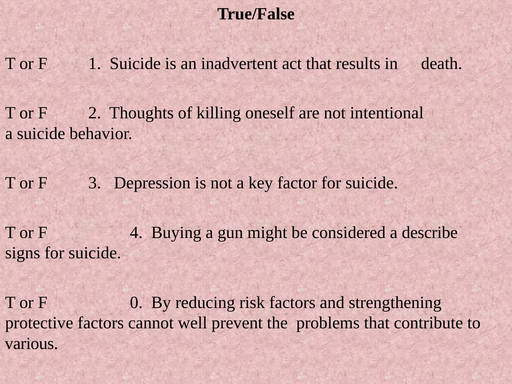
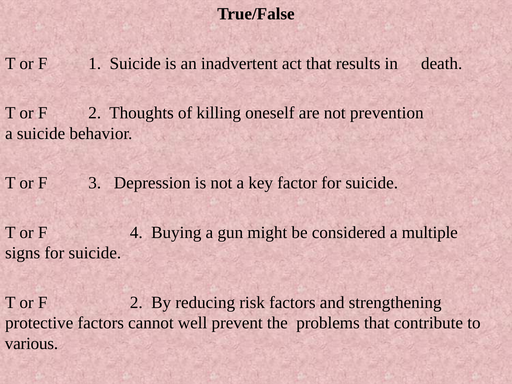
intentional: intentional -> prevention
describe: describe -> multiple
0 at (136, 302): 0 -> 2
